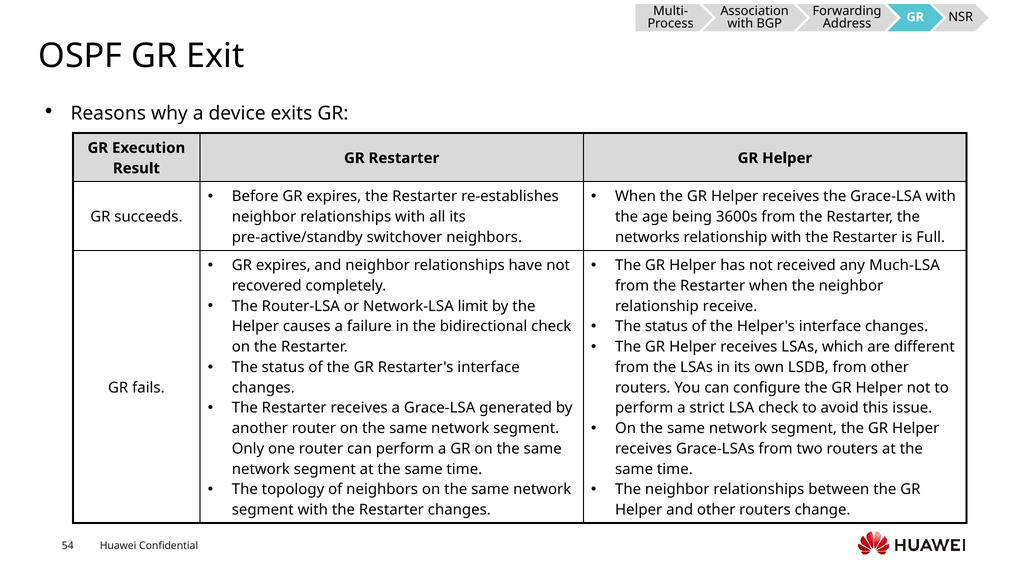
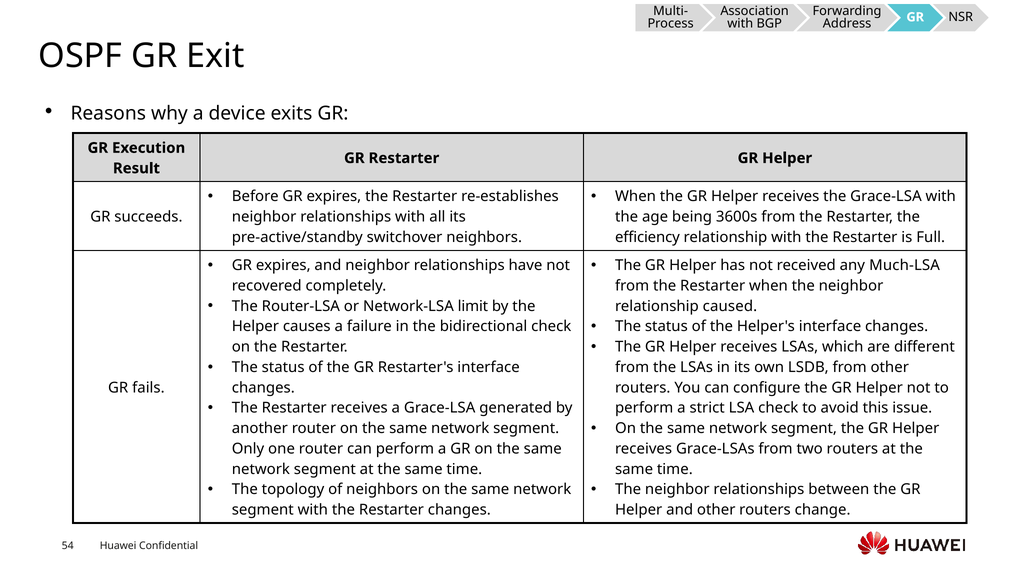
networks: networks -> efficiency
receive: receive -> caused
